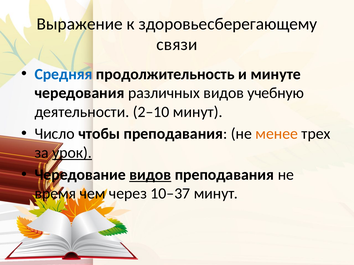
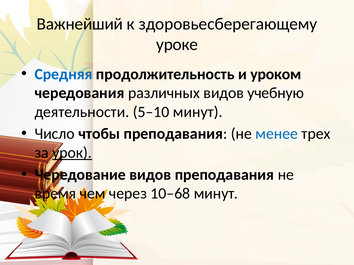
Выражение: Выражение -> Важнейший
связи: связи -> уроке
минуте: минуте -> уроком
2–10: 2–10 -> 5–10
менее colour: orange -> blue
видов at (150, 175) underline: present -> none
10–37: 10–37 -> 10–68
